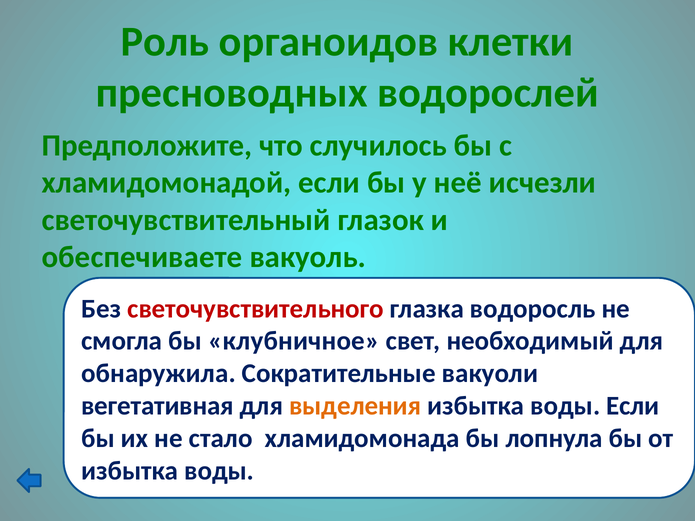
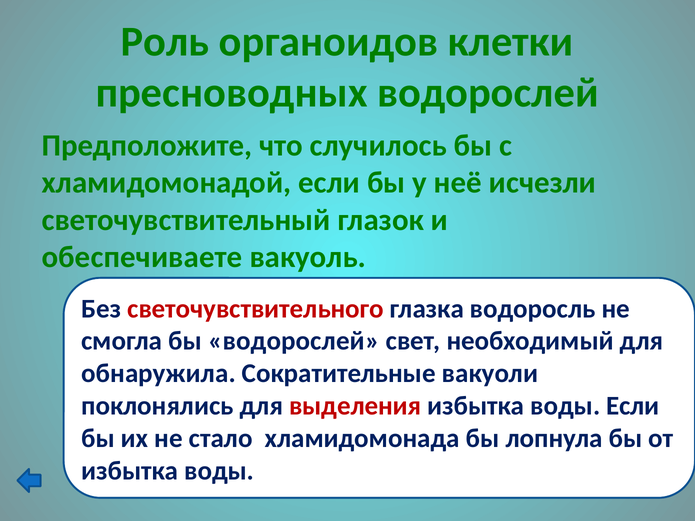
бы клубничное: клубничное -> водорослей
вегетативная: вегетативная -> поклонялись
выделения colour: orange -> red
